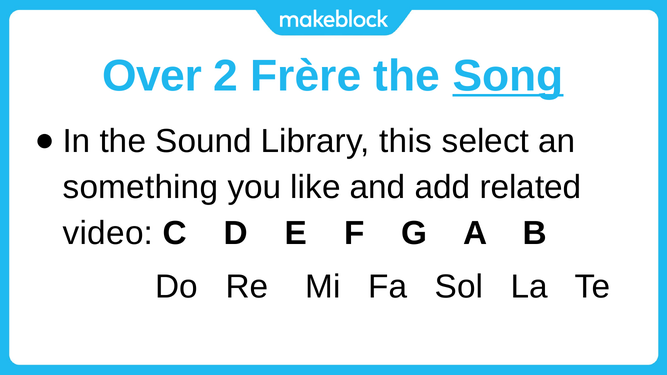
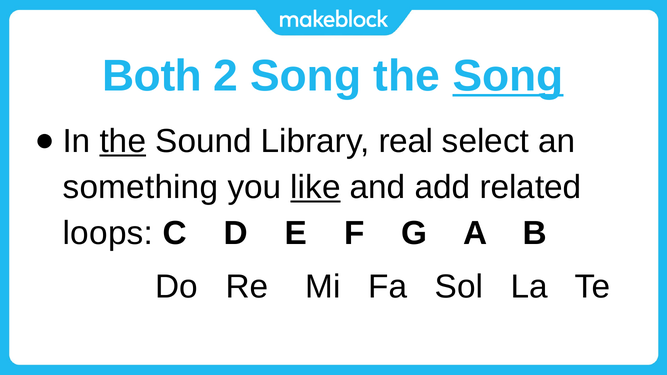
Over: Over -> Both
2 Frère: Frère -> Song
the at (123, 141) underline: none -> present
this: this -> real
like underline: none -> present
video: video -> loops
